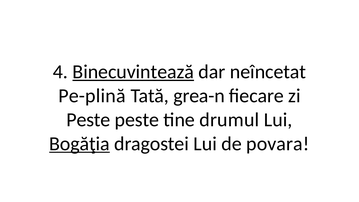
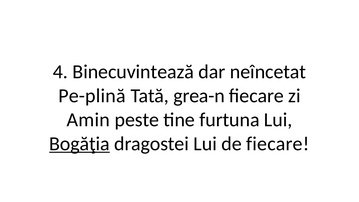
Binecuvintează underline: present -> none
Peste at (88, 120): Peste -> Amin
drumul: drumul -> furtuna
de povara: povara -> fiecare
